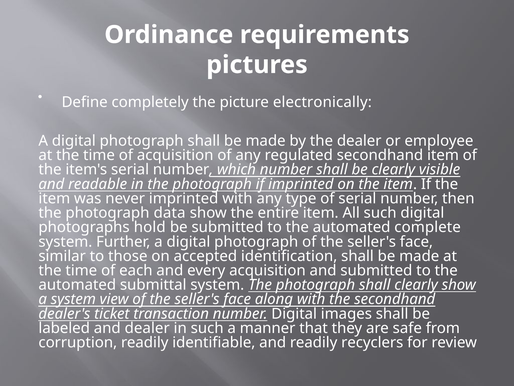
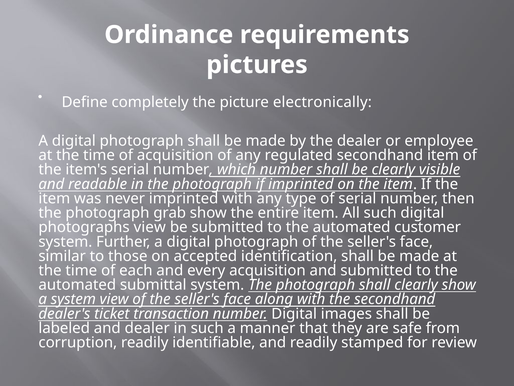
data: data -> grab
photographs hold: hold -> view
complete: complete -> customer
recyclers: recyclers -> stamped
